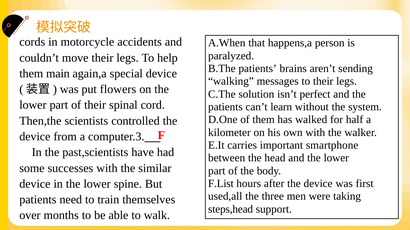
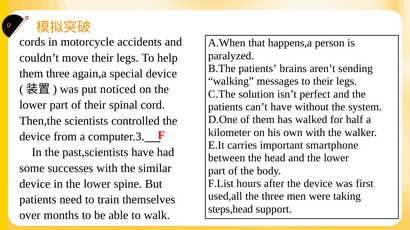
them main: main -> three
flowers: flowers -> noticed
can’t learn: learn -> have
